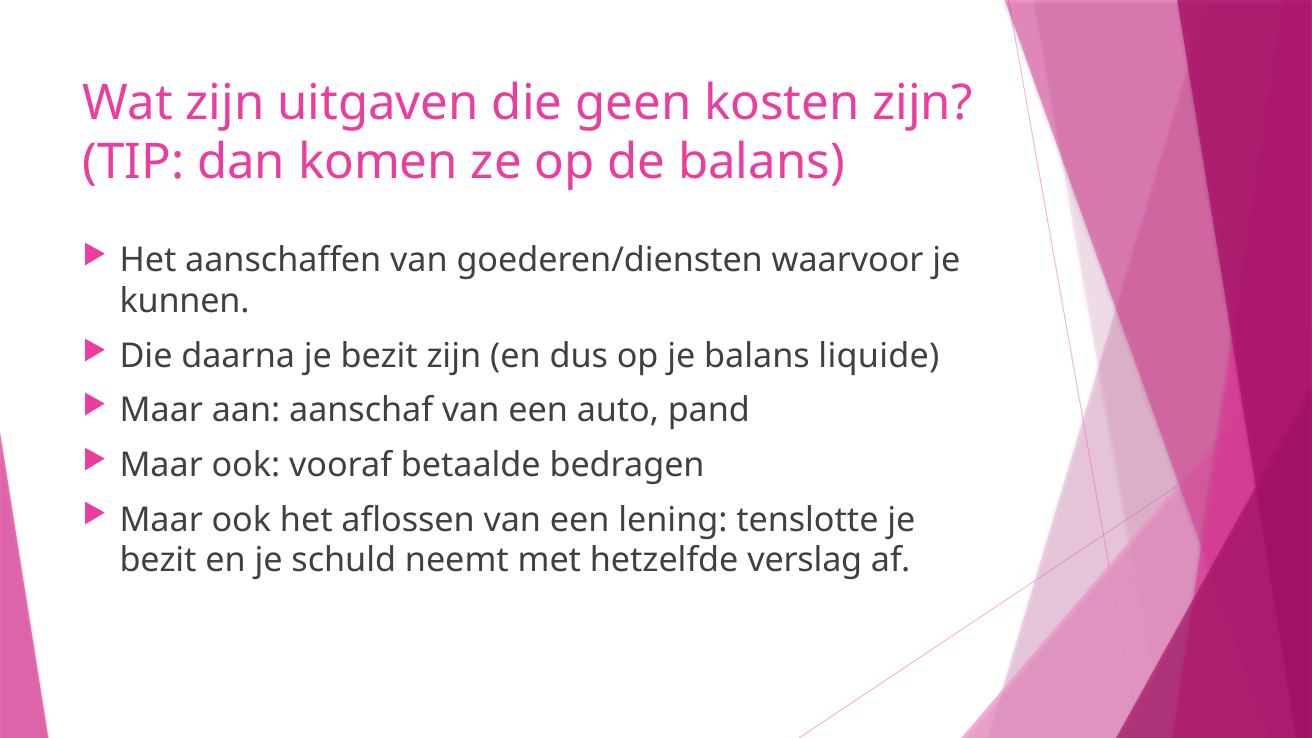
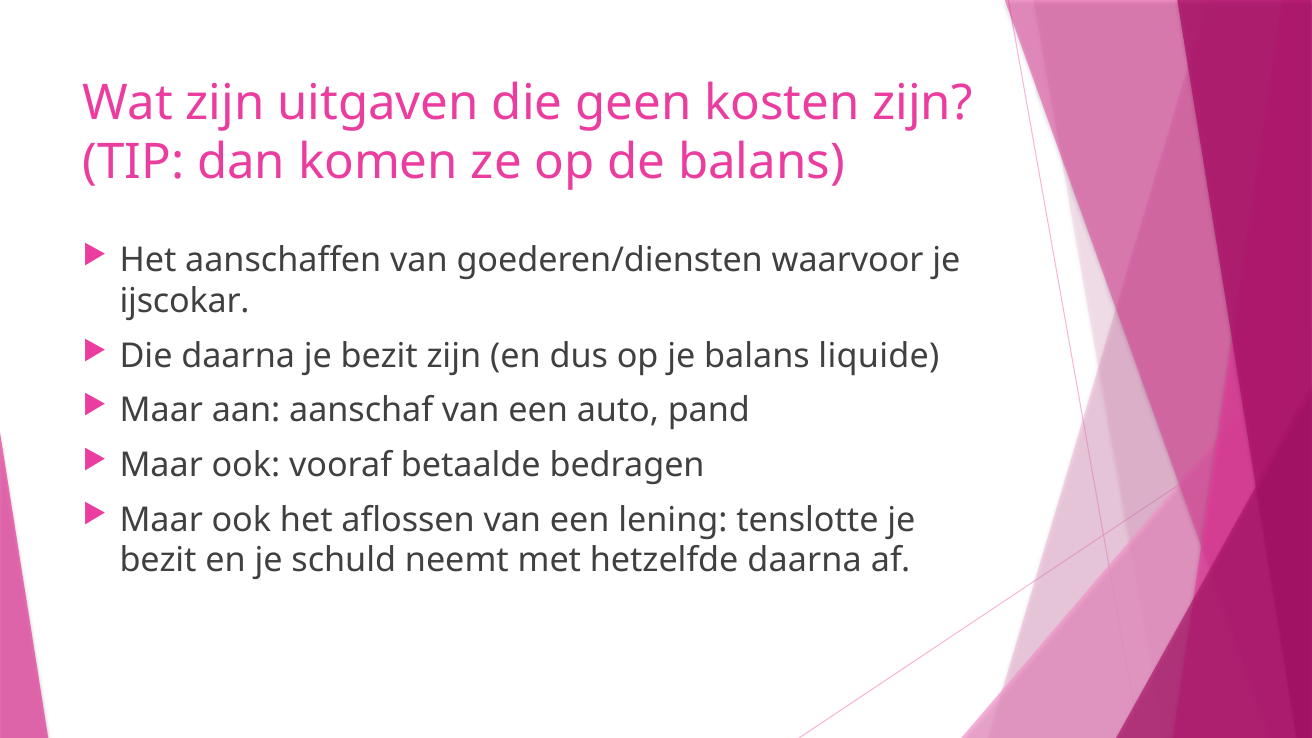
kunnen: kunnen -> ijscokar
hetzelfde verslag: verslag -> daarna
